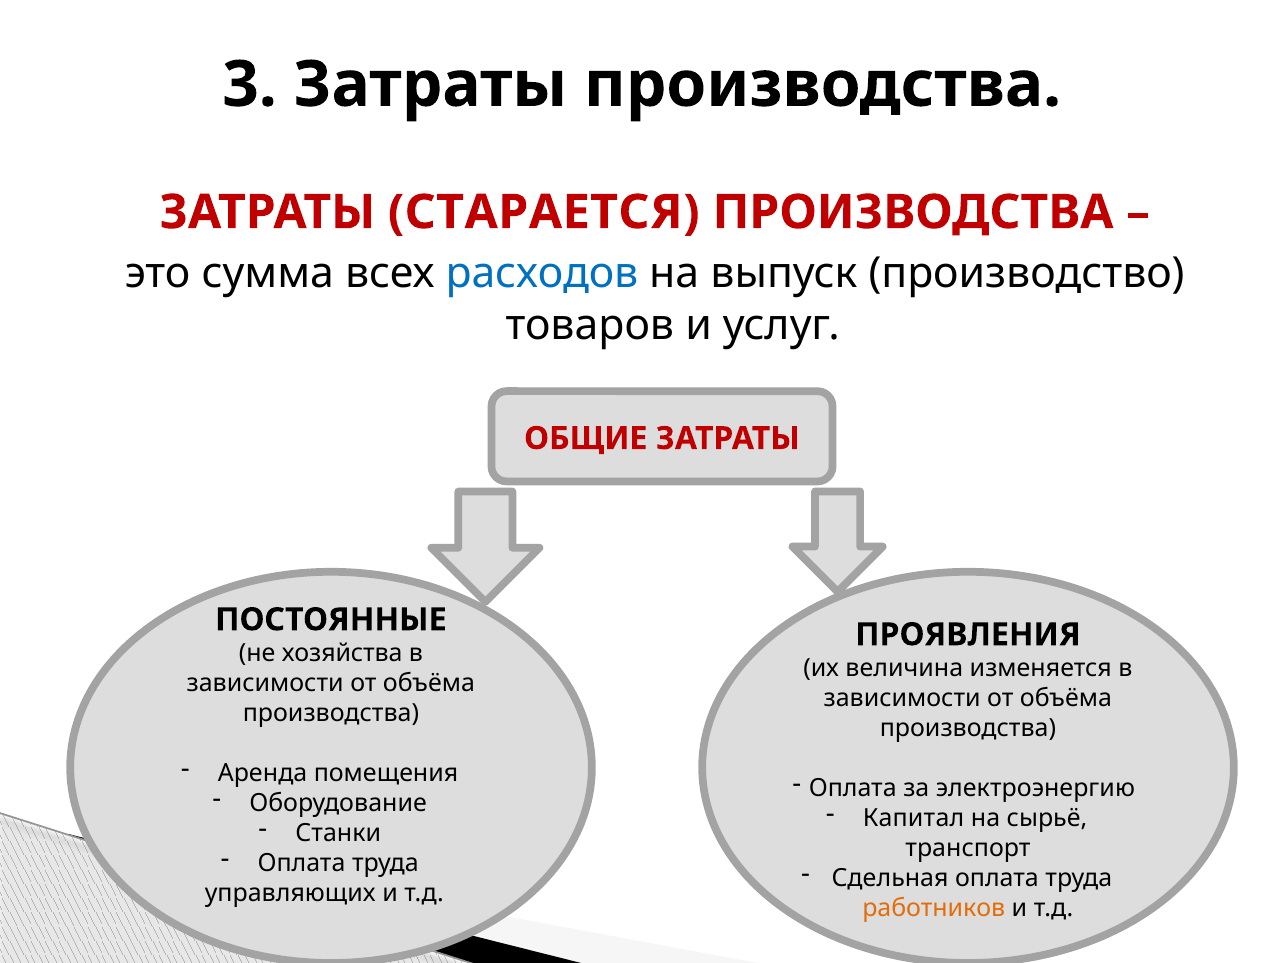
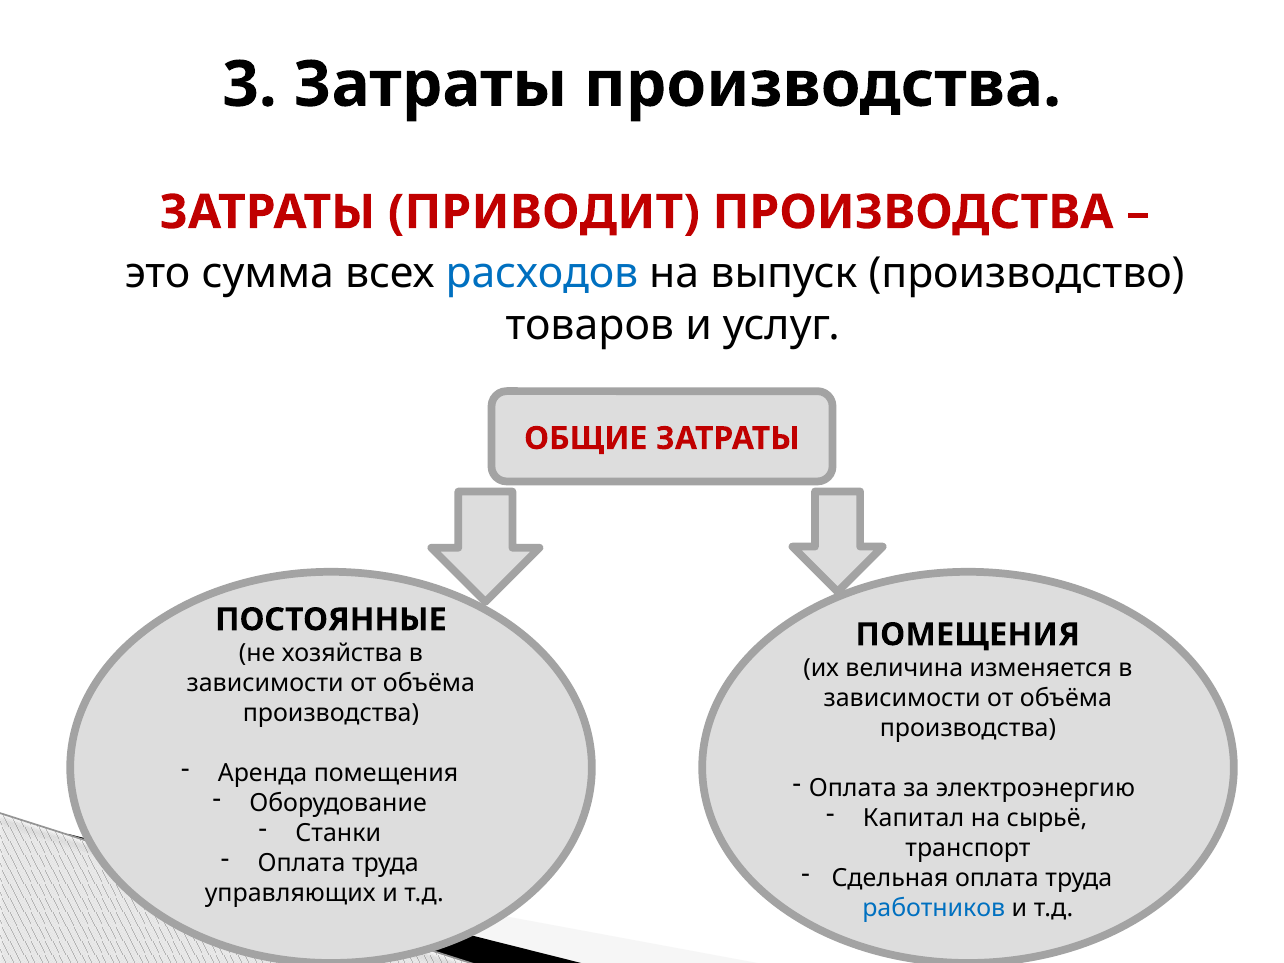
СТАРАЕТСЯ: СТАРАЕТСЯ -> ПРИВОДИТ
ПРОЯВЛЕНИЯ at (968, 635): ПРОЯВЛЕНИЯ -> ПОМЕЩЕНИЯ
работников colour: orange -> blue
